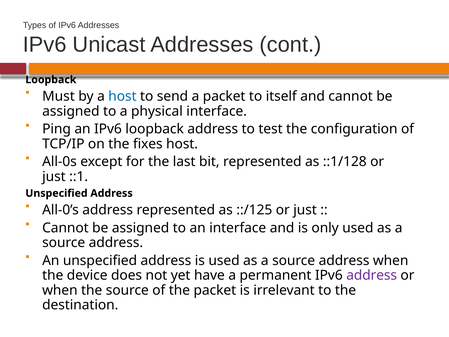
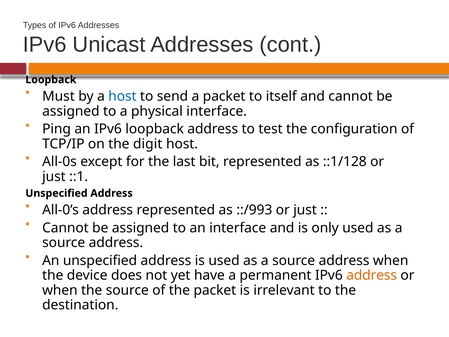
fixes: fixes -> digit
::/125: ::/125 -> ::/993
address at (372, 275) colour: purple -> orange
